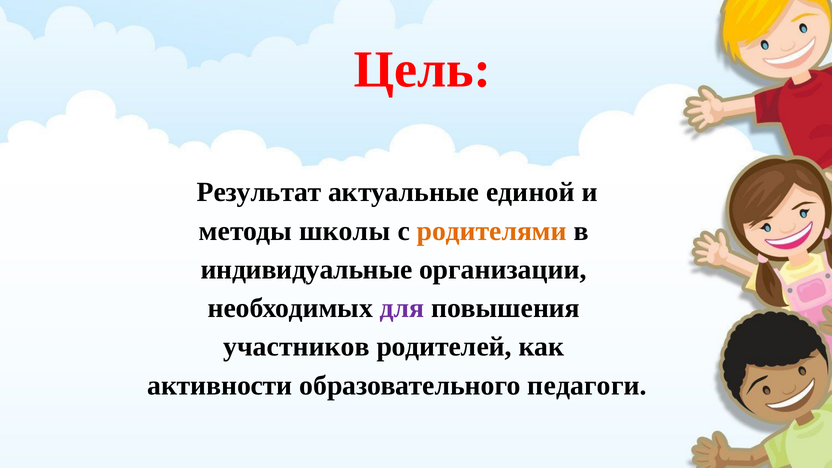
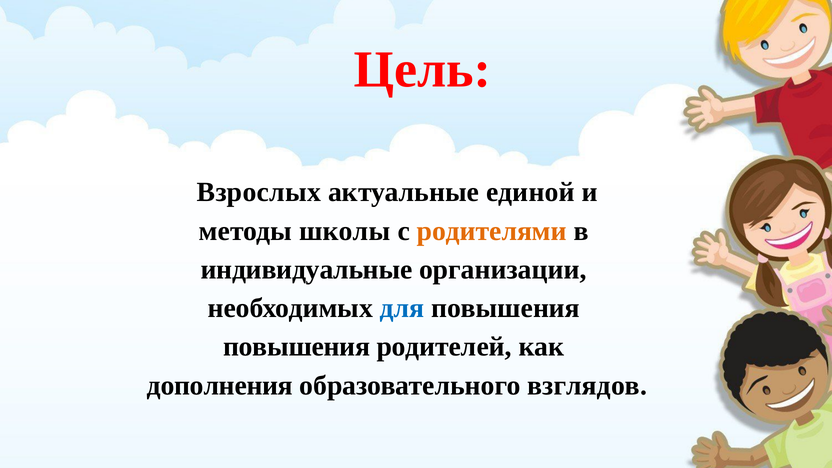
Результат: Результат -> Взрослых
для colour: purple -> blue
участников at (296, 347): участников -> повышения
активности: активности -> дополнения
педагоги: педагоги -> взглядов
